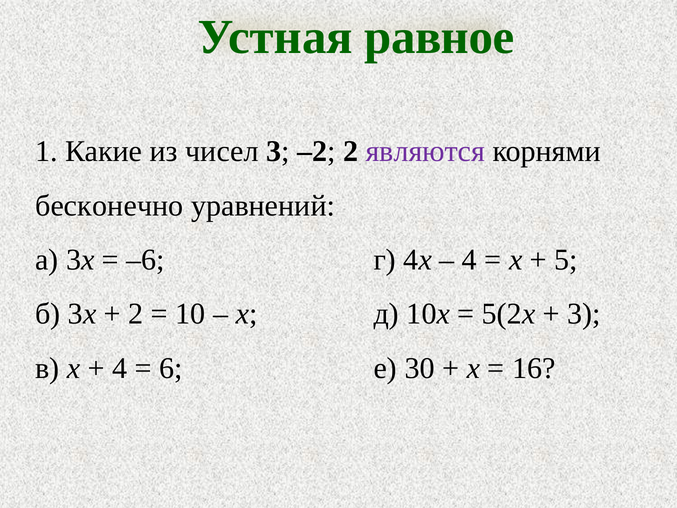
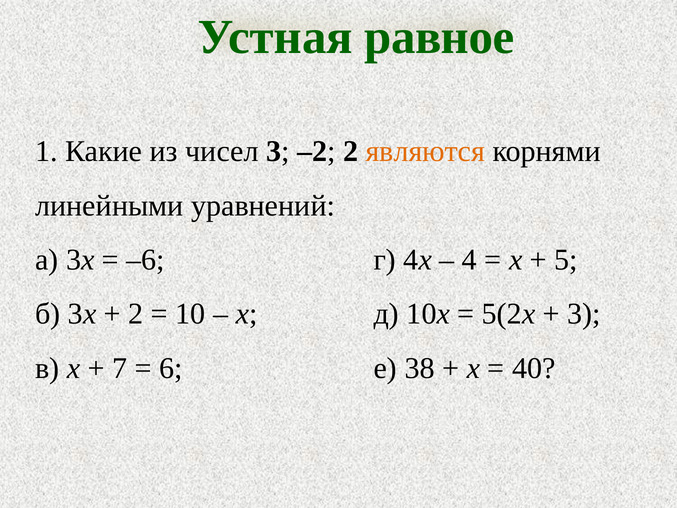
являются colour: purple -> orange
бесконечно: бесконечно -> линейными
4 at (120, 368): 4 -> 7
30: 30 -> 38
16: 16 -> 40
